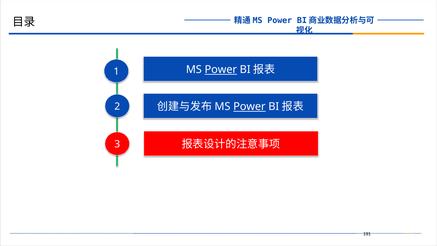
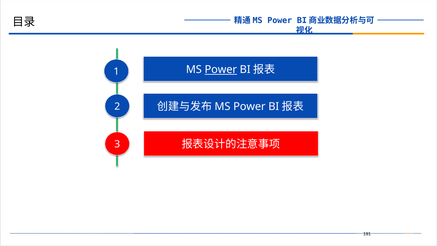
Power at (249, 107) underline: present -> none
